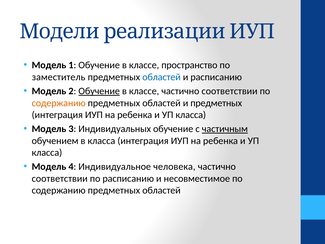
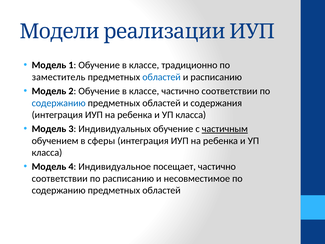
пространство: пространство -> традиционно
Обучение at (99, 91) underline: present -> none
содержанию at (59, 103) colour: orange -> blue
и предметных: предметных -> содержания
в класса: класса -> сферы
человека: человека -> посещает
